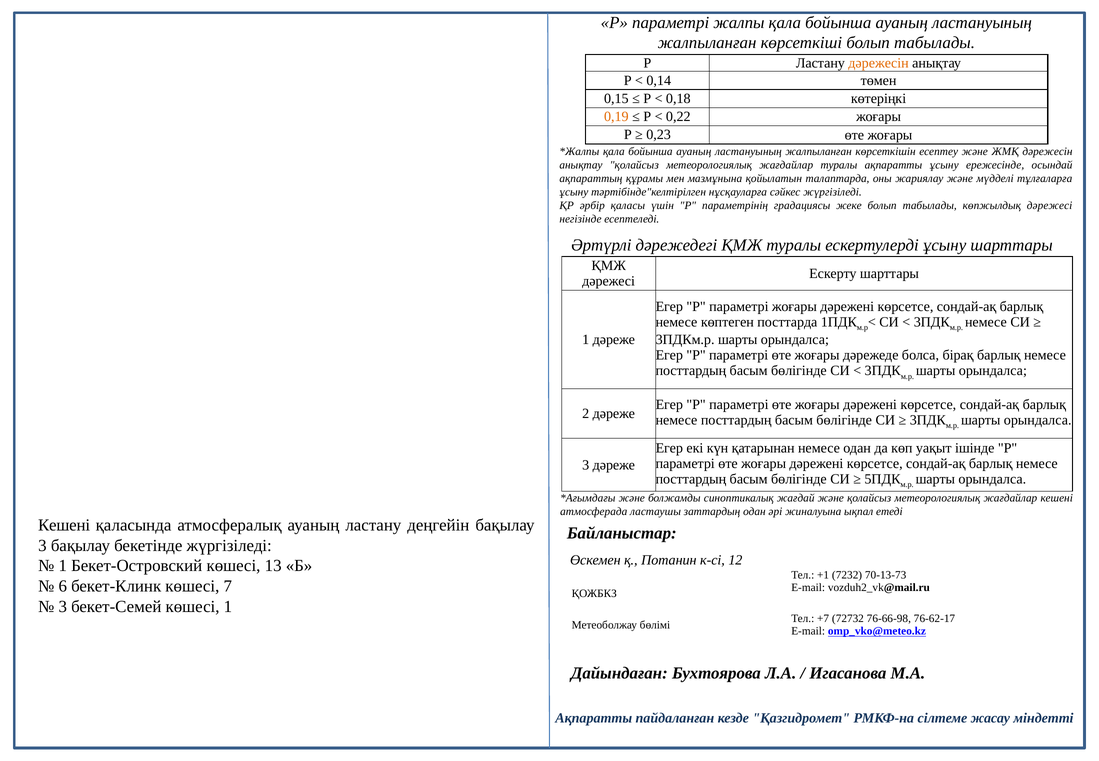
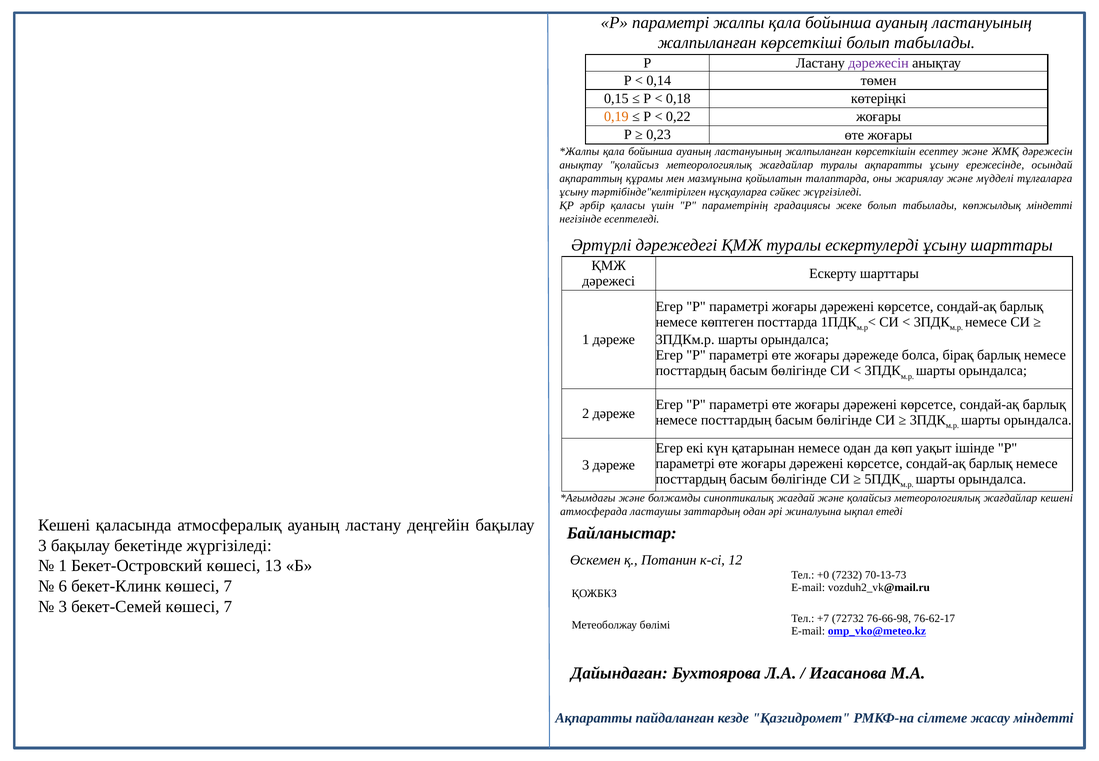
дәрежесін at (879, 63) colour: orange -> purple
көпжылдық дәрежесі: дәрежесі -> міндетті
+1: +1 -> +0
бекет-Семей көшесі 1: 1 -> 7
